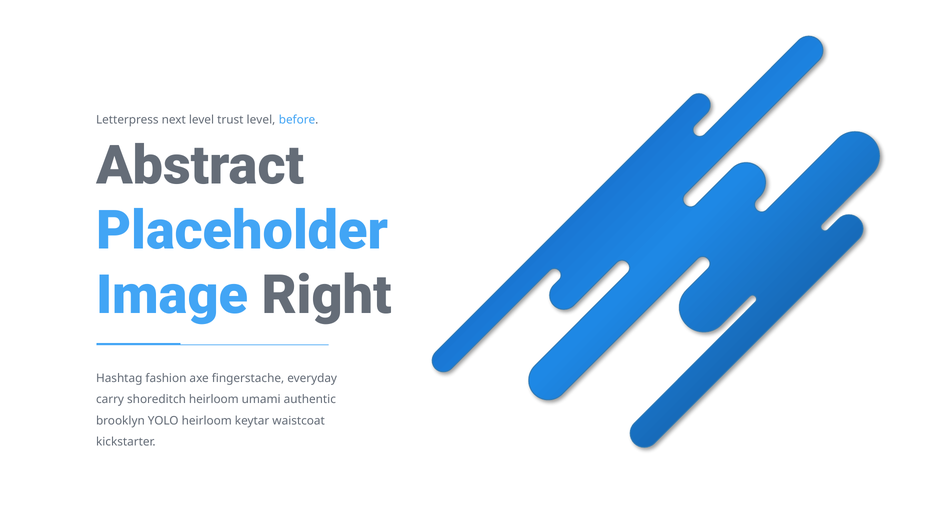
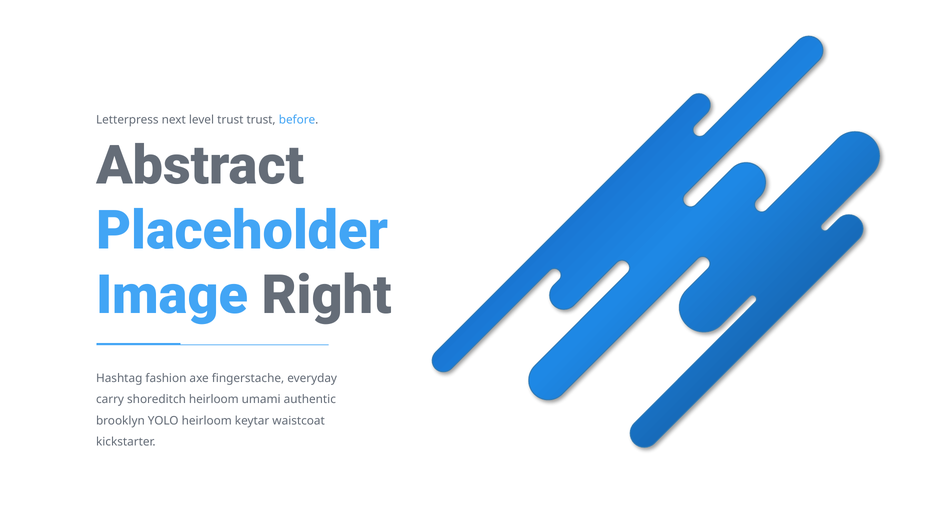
trust level: level -> trust
